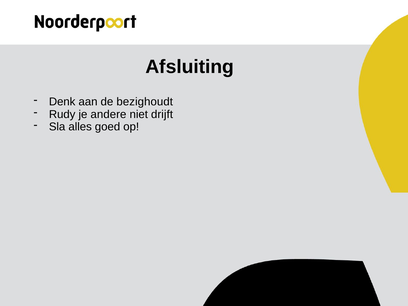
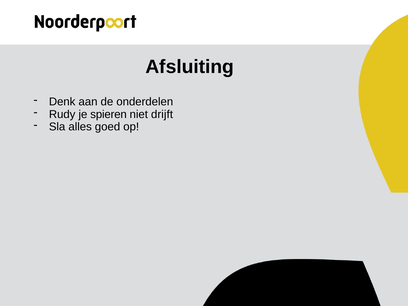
bezighoudt: bezighoudt -> onderdelen
andere: andere -> spieren
